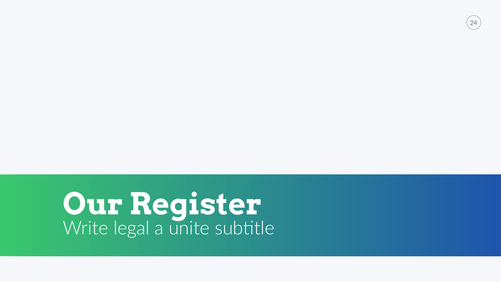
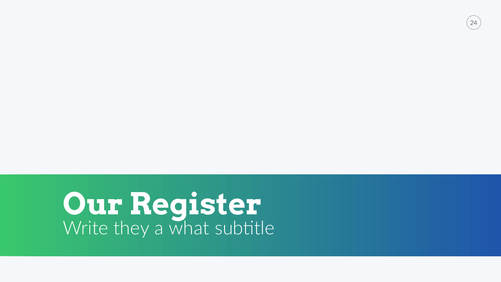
legal: legal -> they
unite: unite -> what
